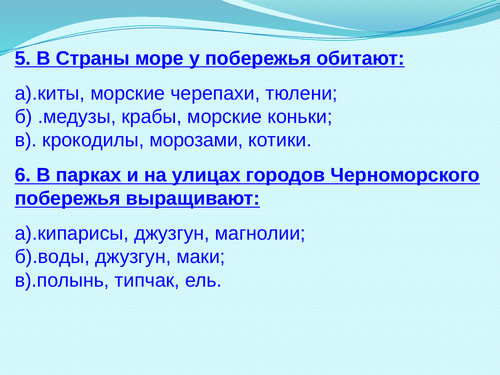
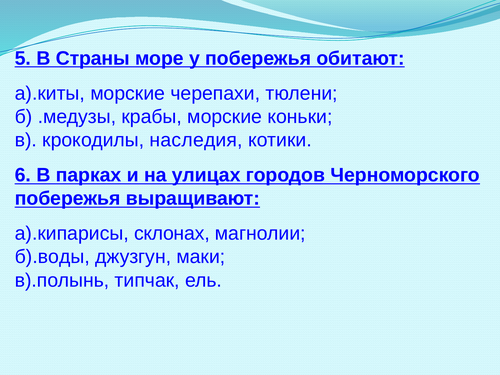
морозами: морозами -> наследия
а).кипарисы джузгун: джузгун -> склонах
